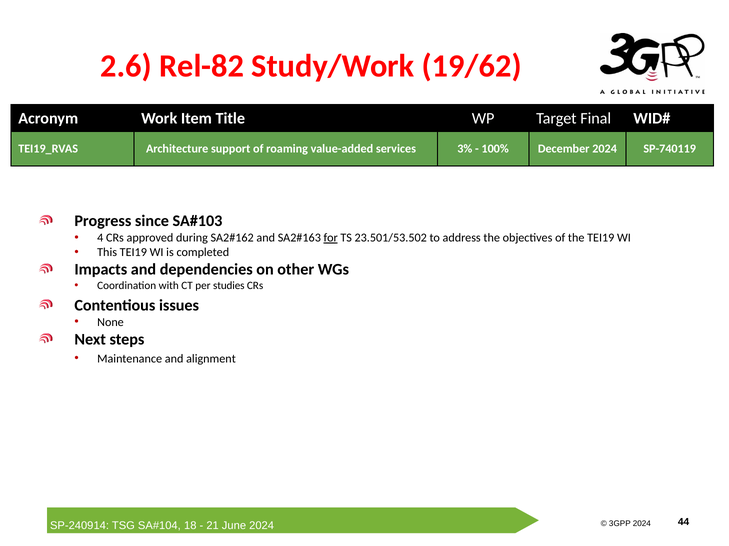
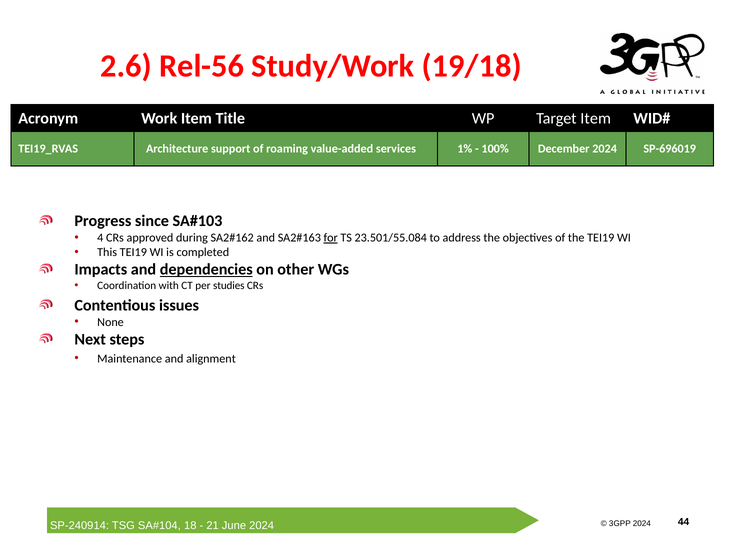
Rel-82: Rel-82 -> Rel-56
19/62: 19/62 -> 19/18
Target Final: Final -> Item
3%: 3% -> 1%
SP-740119: SP-740119 -> SP-696019
23.501/53.502: 23.501/53.502 -> 23.501/55.084
dependencies underline: none -> present
